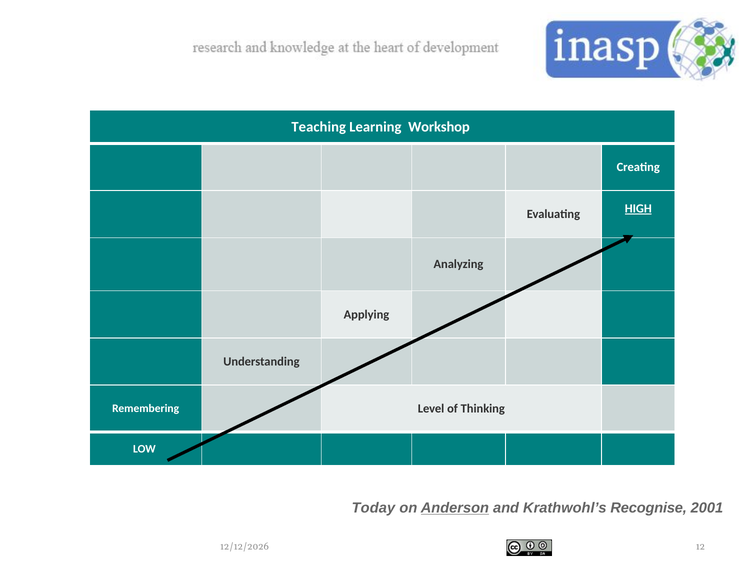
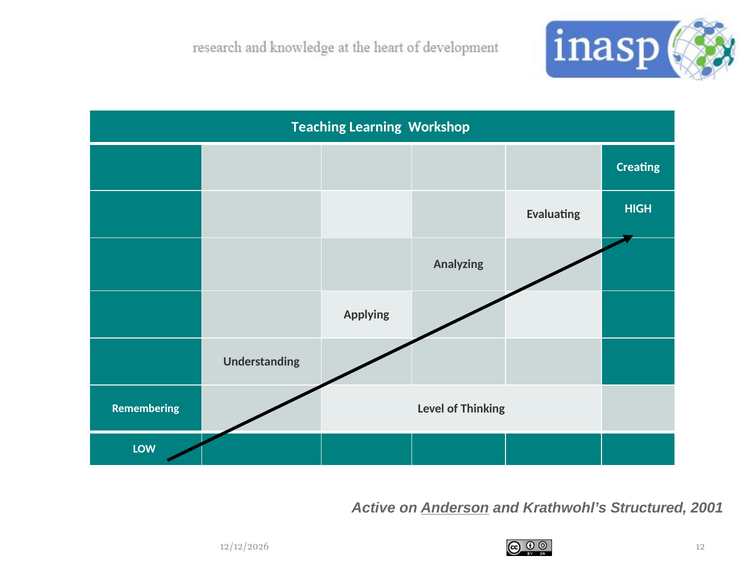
HIGH underline: present -> none
Today: Today -> Active
Recognise: Recognise -> Structured
